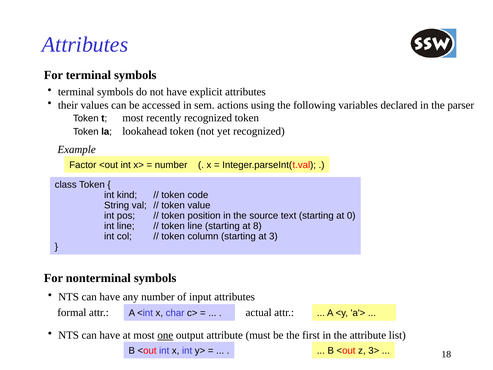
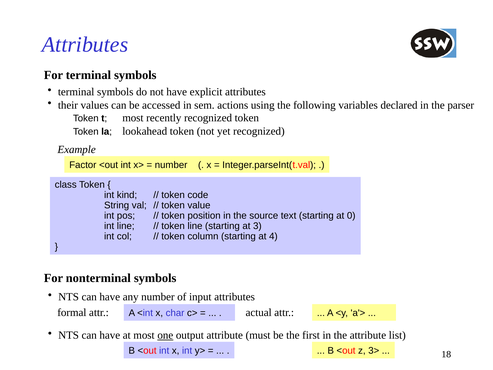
8: 8 -> 3
3: 3 -> 4
